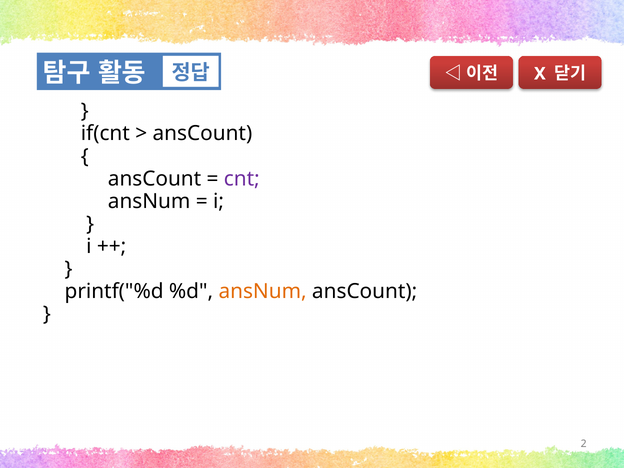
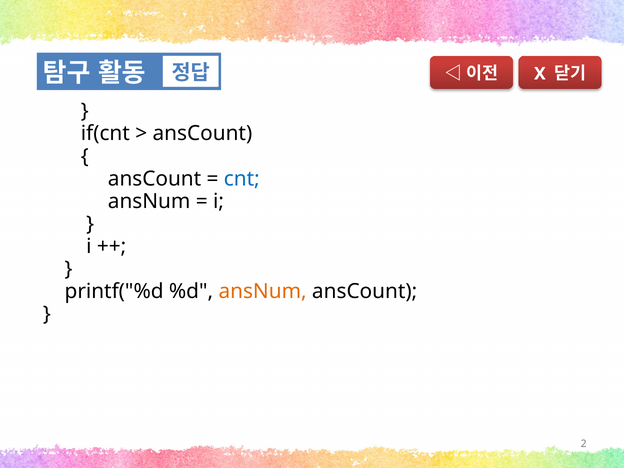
cnt colour: purple -> blue
